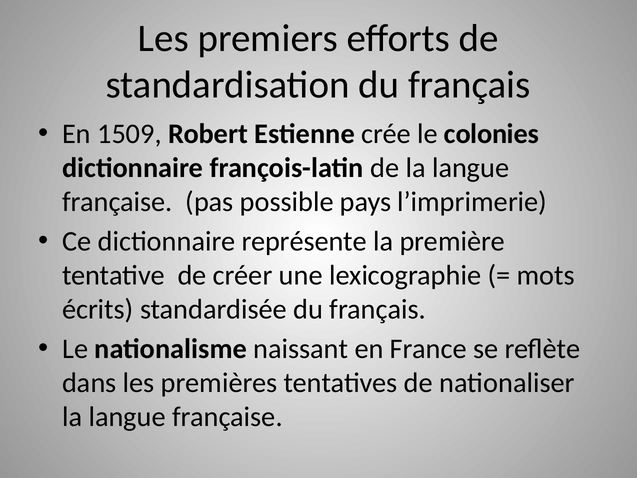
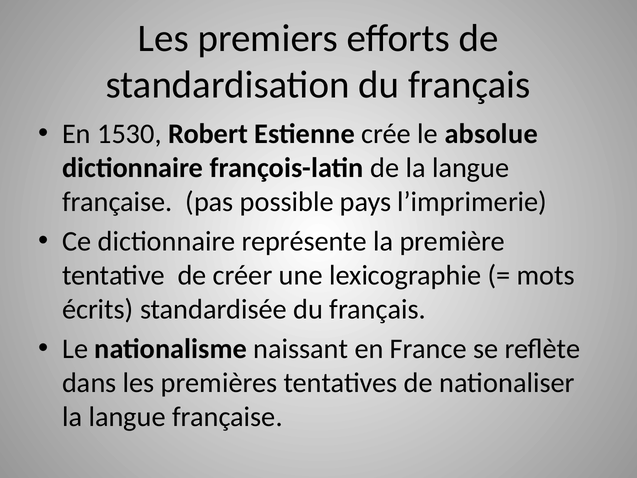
1509: 1509 -> 1530
colonies: colonies -> absolue
